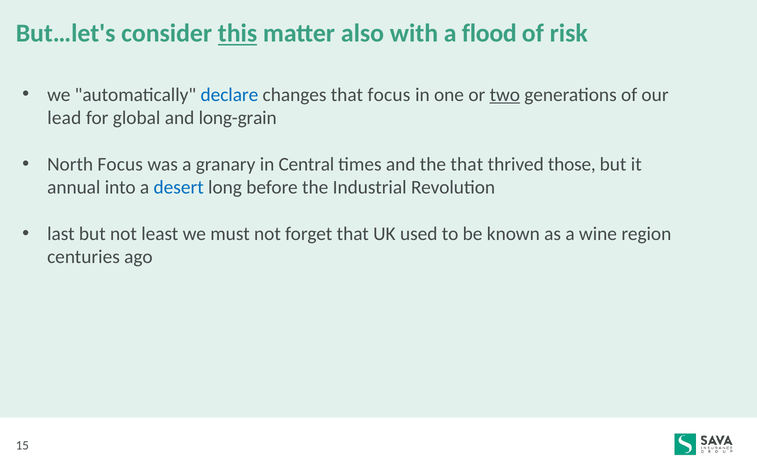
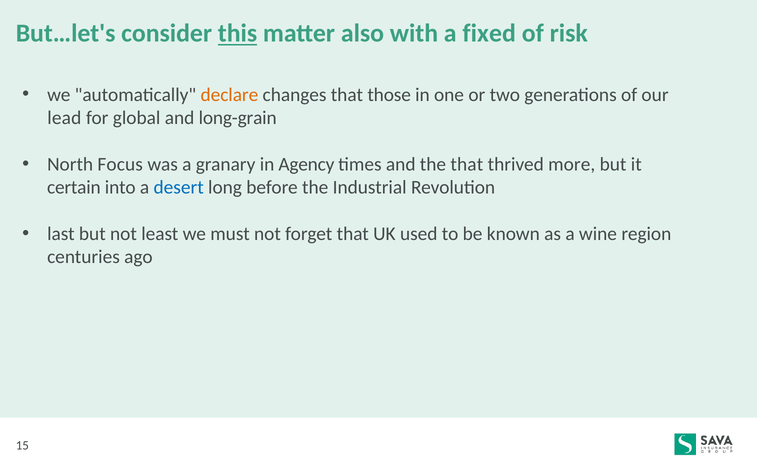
flood: flood -> fixed
declare colour: blue -> orange
that focus: focus -> those
two underline: present -> none
Central: Central -> Agency
those: those -> more
annual: annual -> certain
